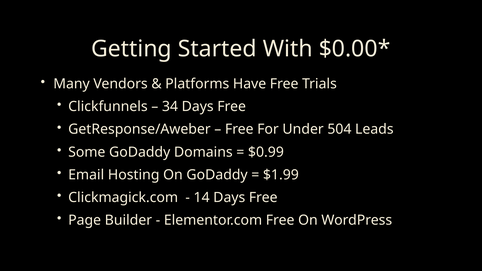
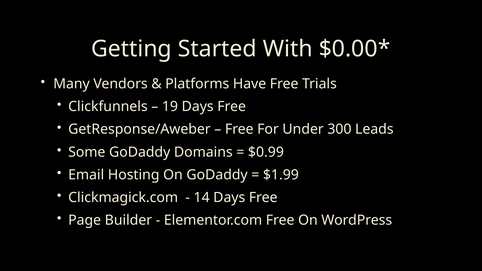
34: 34 -> 19
504: 504 -> 300
